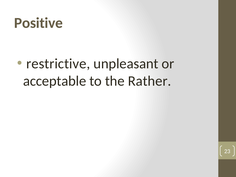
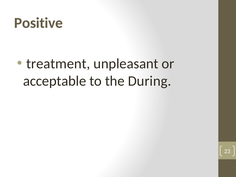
restrictive: restrictive -> treatment
Rather: Rather -> During
